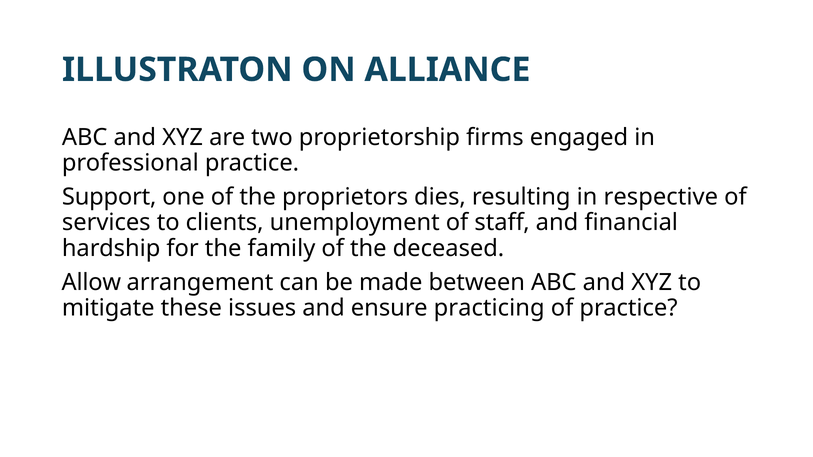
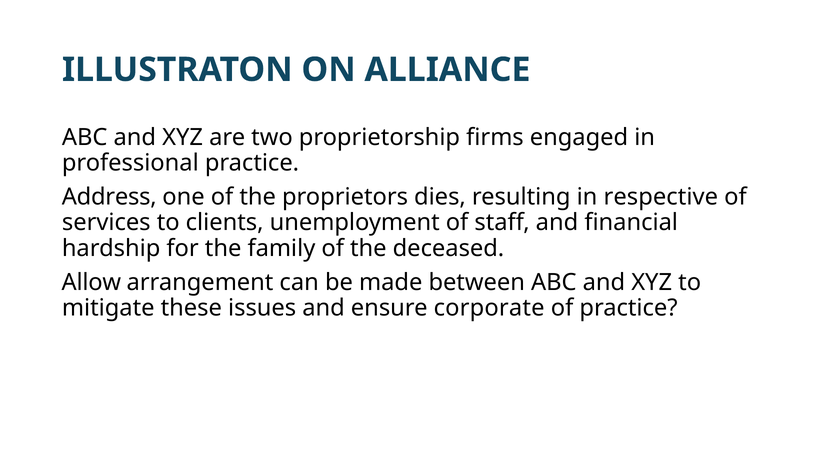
Support: Support -> Address
practicing: practicing -> corporate
